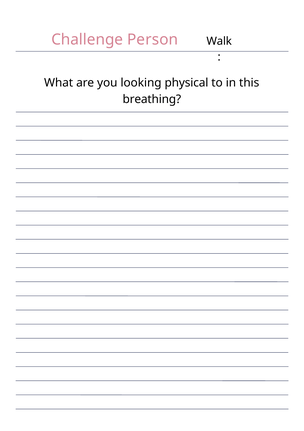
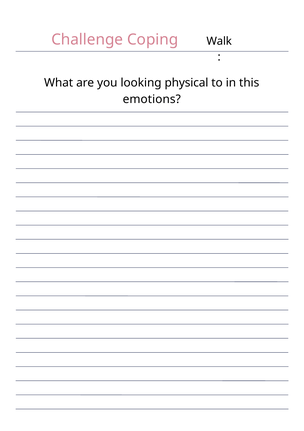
Person: Person -> Coping
breathing: breathing -> emotions
